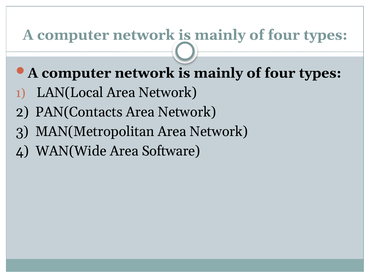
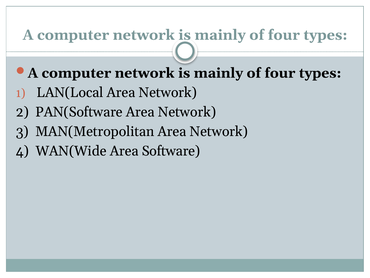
PAN(Contacts: PAN(Contacts -> PAN(Software
